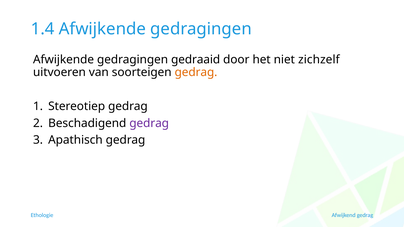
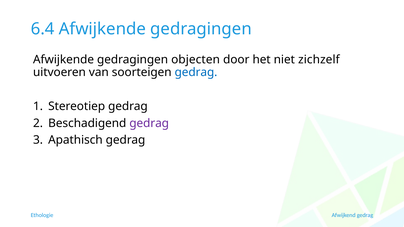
1.4: 1.4 -> 6.4
gedraaid: gedraaid -> objecten
gedrag at (196, 72) colour: orange -> blue
